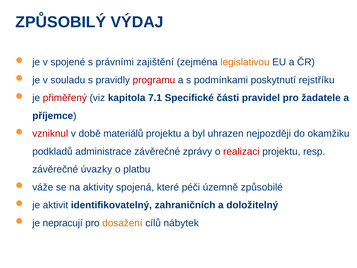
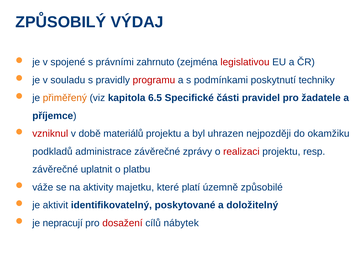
zajištění: zajištění -> zahrnuto
legislativou colour: orange -> red
rejstříku: rejstříku -> techniky
přiměřený colour: red -> orange
7.1: 7.1 -> 6.5
úvazky: úvazky -> uplatnit
spojená: spojená -> majetku
péči: péči -> platí
zahraničních: zahraničních -> poskytované
dosažení colour: orange -> red
